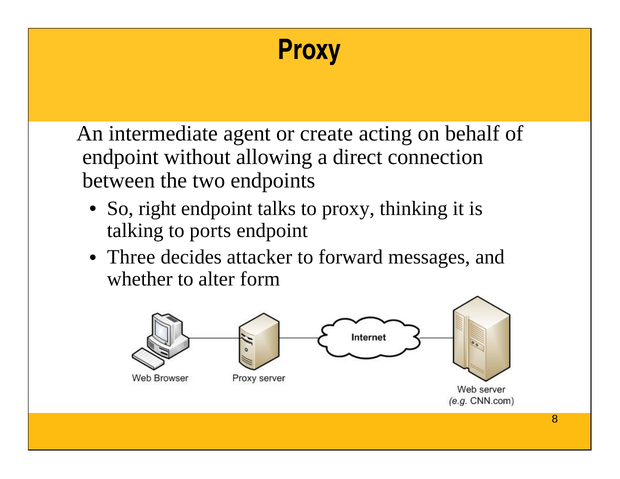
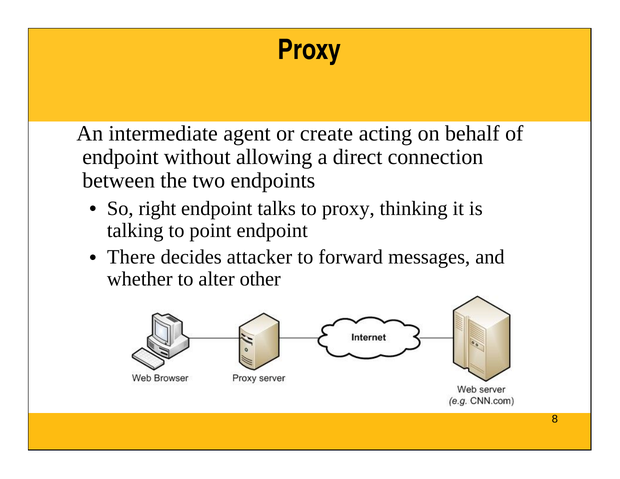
ports: ports -> point
Three: Three -> There
form: form -> other
